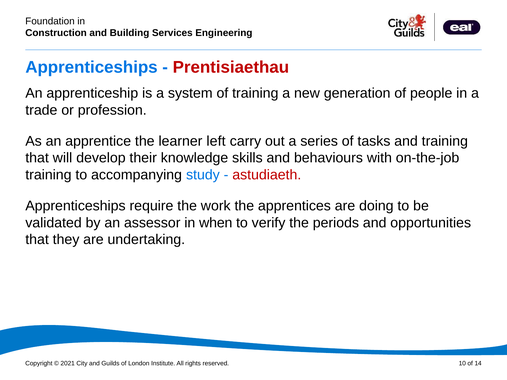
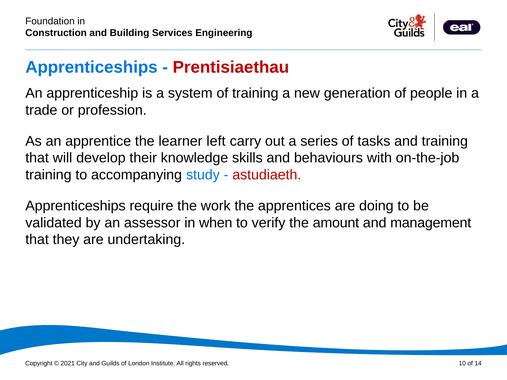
periods: periods -> amount
opportunities: opportunities -> management
